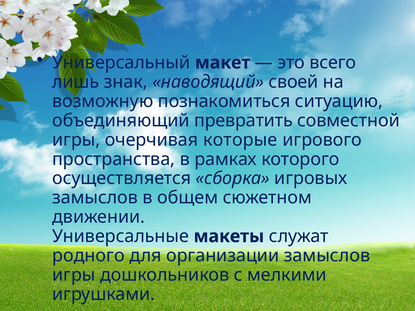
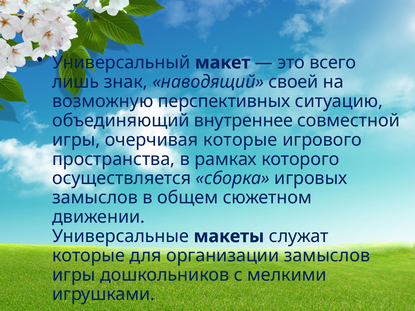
познакомиться: познакомиться -> перспективных
превратить: превратить -> внутреннее
родного at (88, 256): родного -> которые
